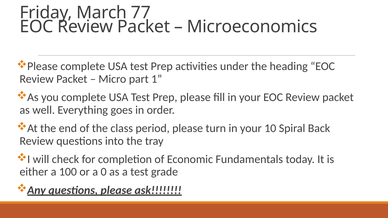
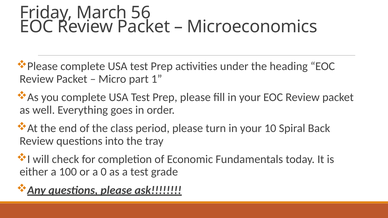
77: 77 -> 56
